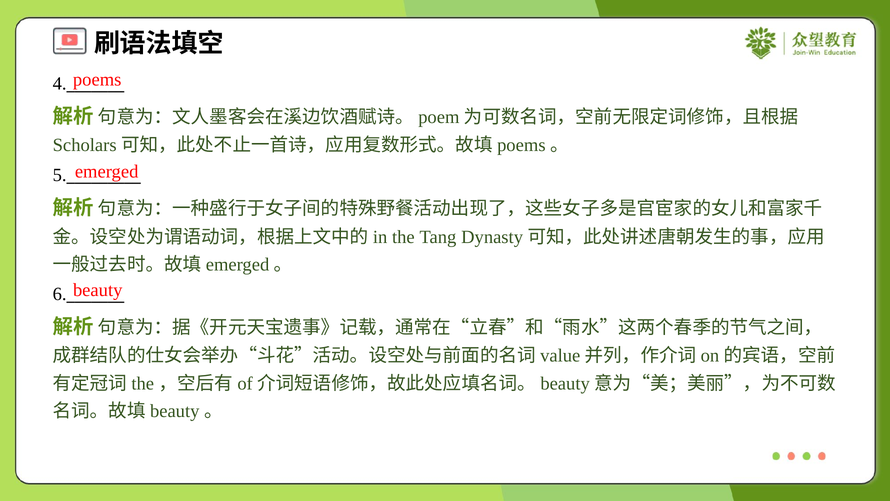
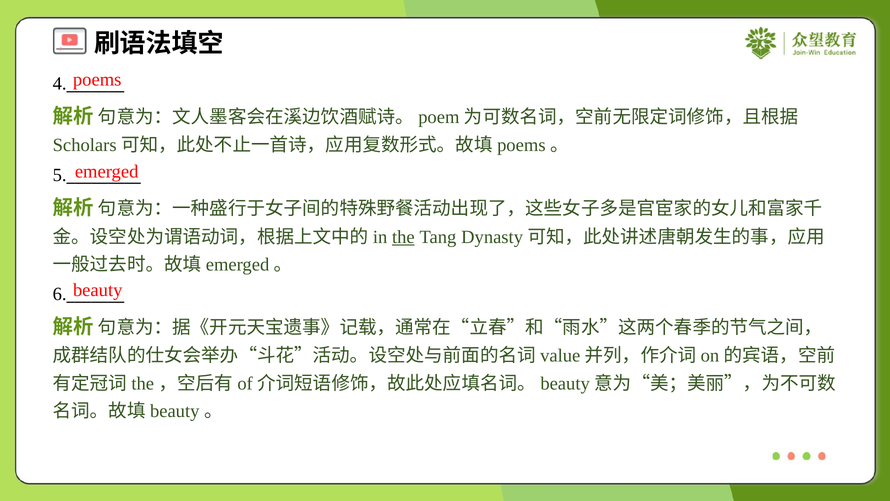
the underline: none -> present
